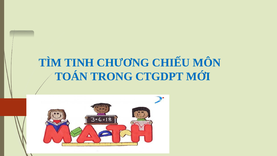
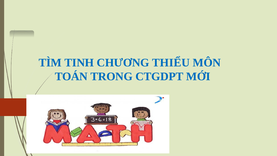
CHIẾU: CHIẾU -> THIỂU
